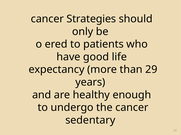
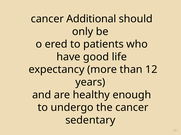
Strategies: Strategies -> Additional
29: 29 -> 12
